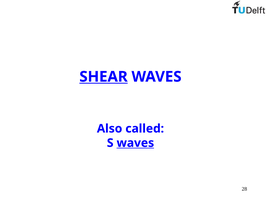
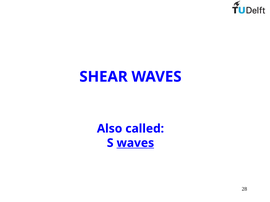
SHEAR underline: present -> none
